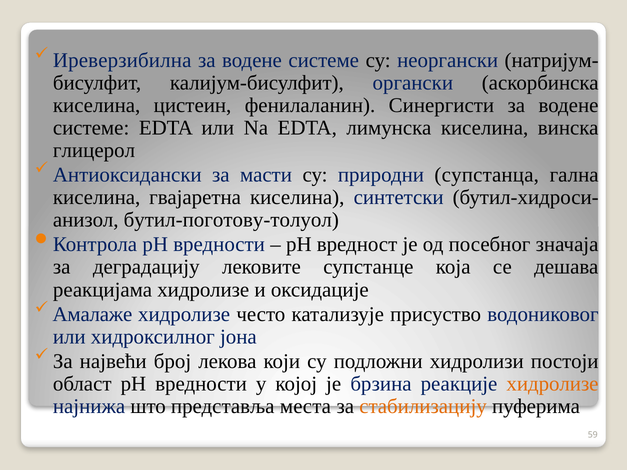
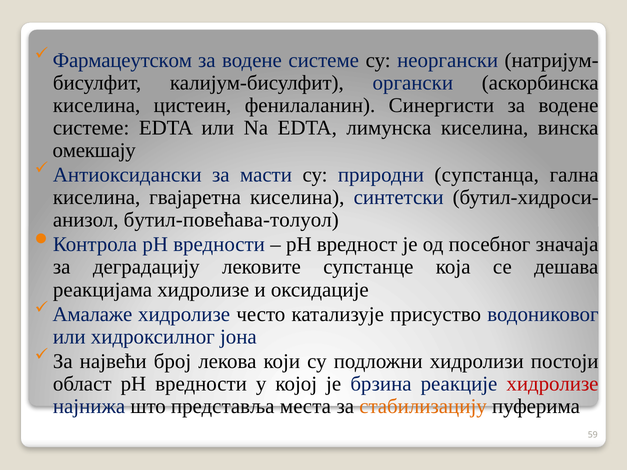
Иреверзибилна: Иреверзибилна -> Фармацеутском
глицерол: глицерол -> омекшају
бутил-поготову-толуол: бутил-поготову-толуол -> бутил-повећава-толуол
хидролизе at (552, 384) colour: orange -> red
